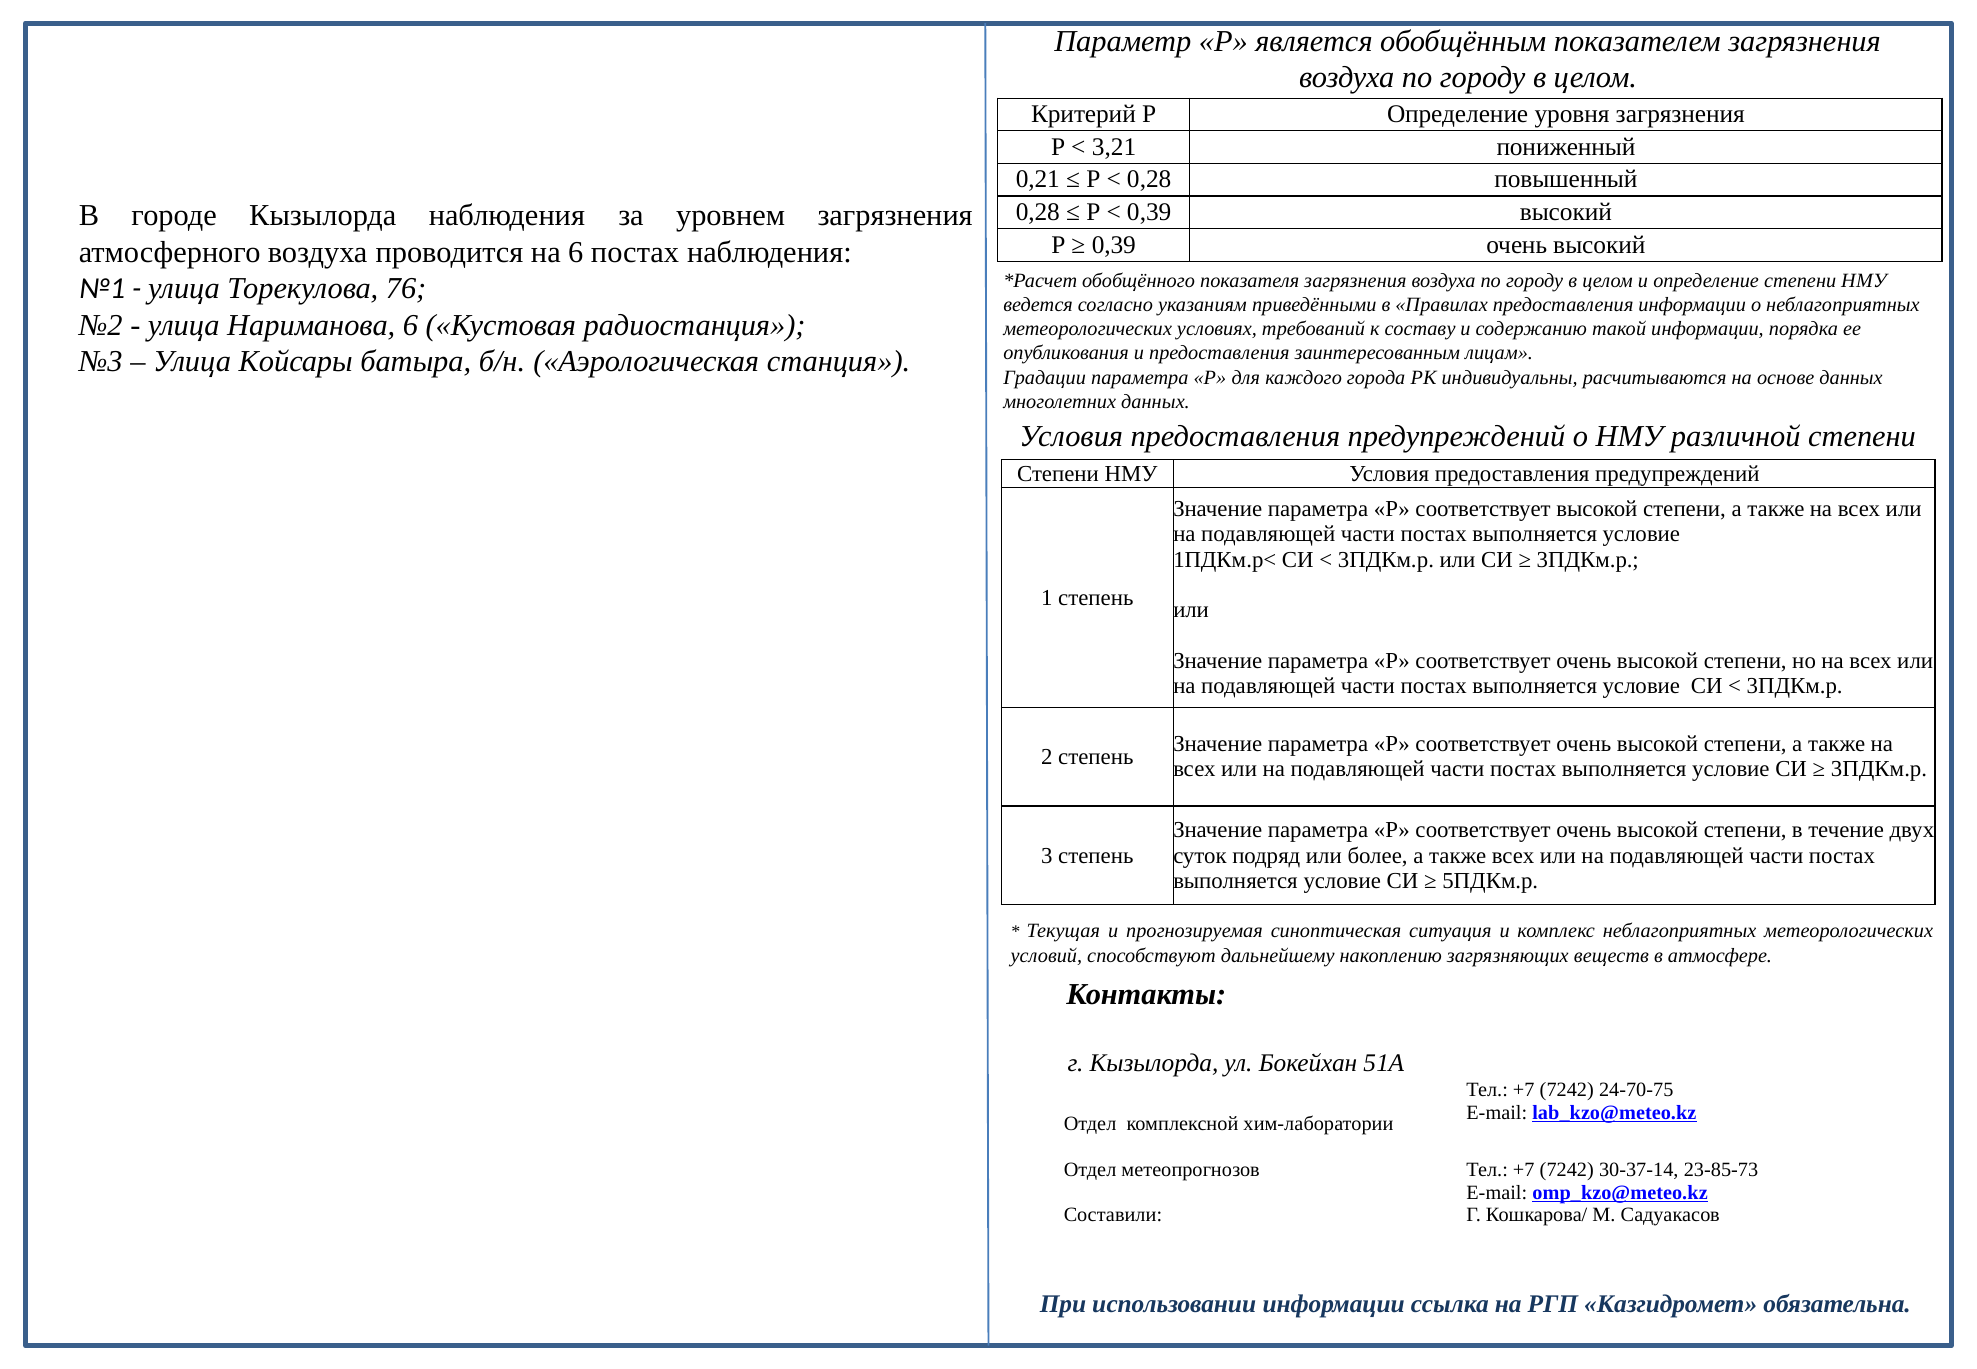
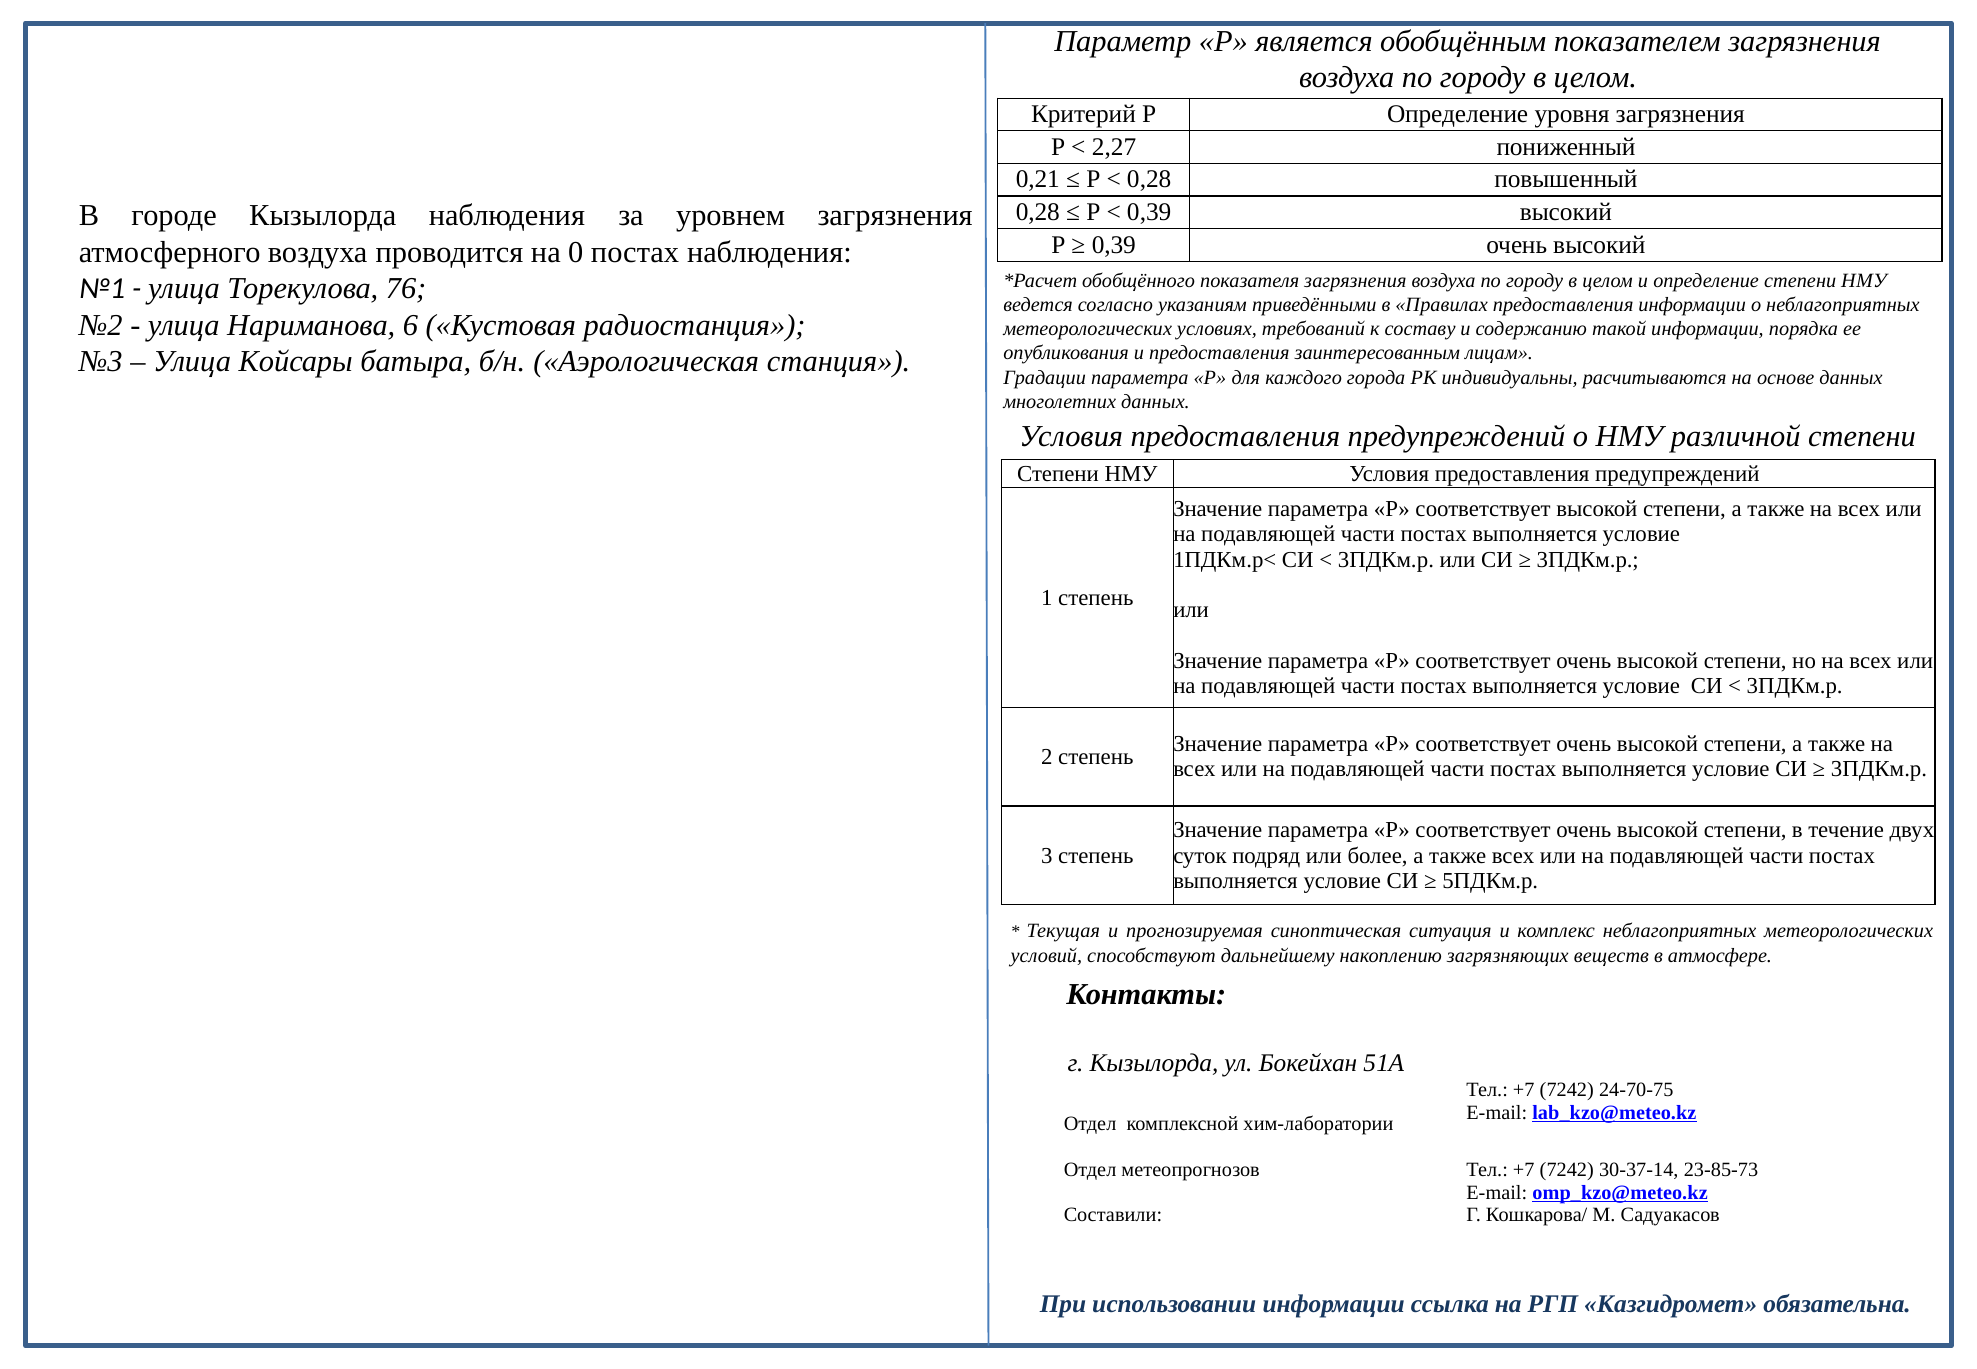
3,21: 3,21 -> 2,27
на 6: 6 -> 0
